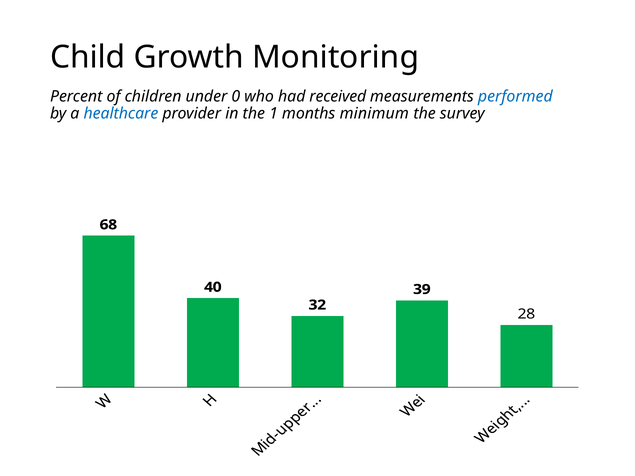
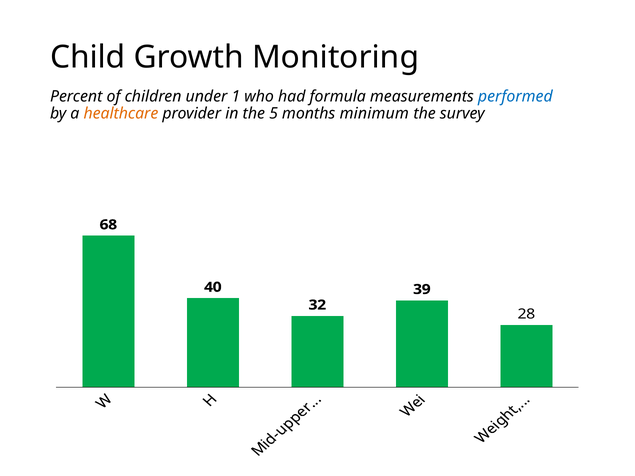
0: 0 -> 1
received: received -> formula
healthcare colour: blue -> orange
1: 1 -> 5
